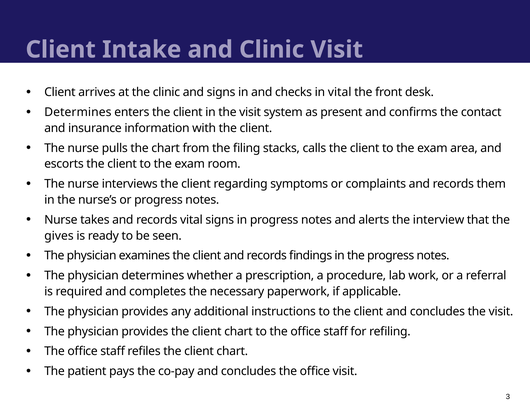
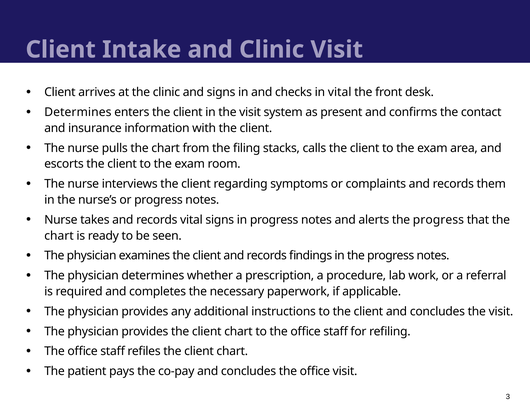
alerts the interview: interview -> progress
gives at (59, 235): gives -> chart
